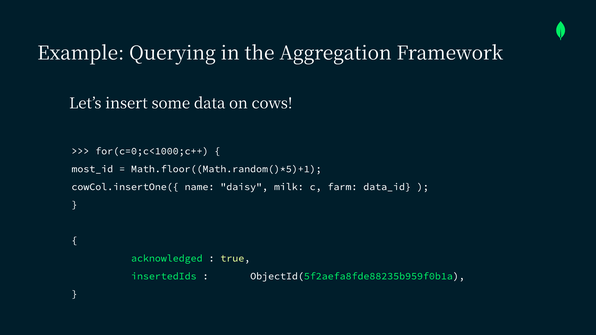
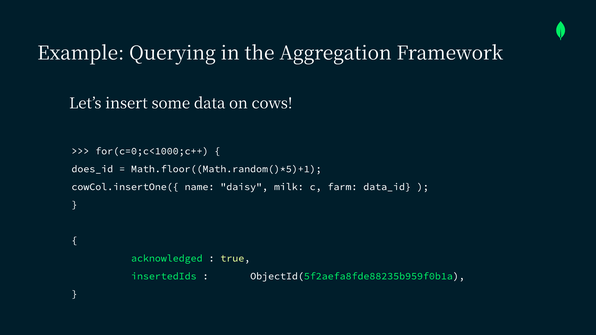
most_id: most_id -> does_id
